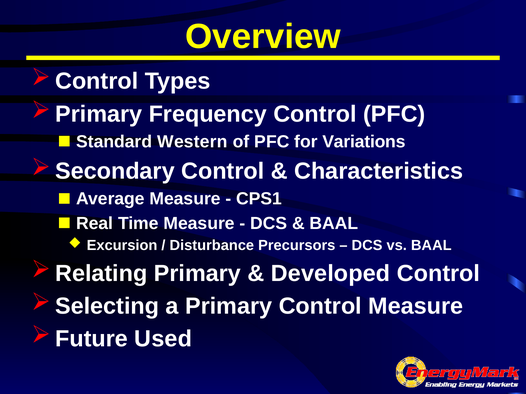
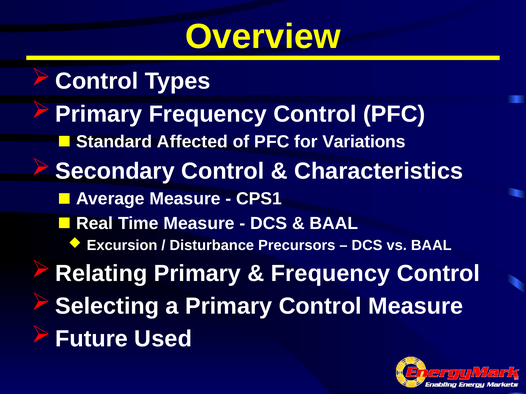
Western: Western -> Affected
Developed at (331, 274): Developed -> Frequency
